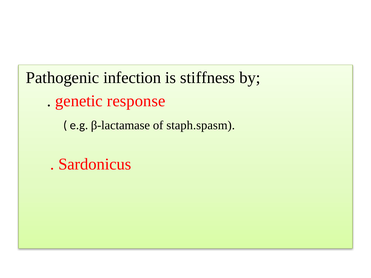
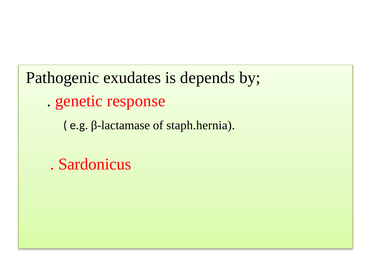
infection: infection -> exudates
stiffness: stiffness -> depends
staph.spasm: staph.spasm -> staph.hernia
